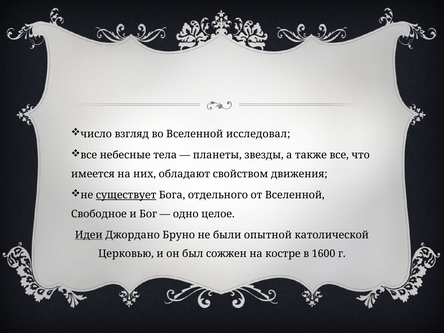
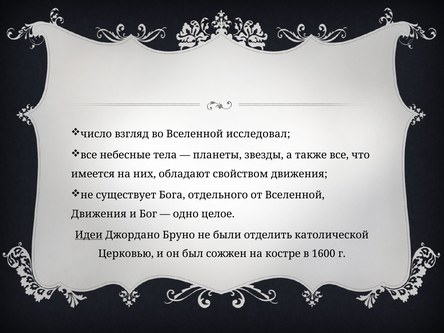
существует underline: present -> none
Свободное at (99, 214): Свободное -> Движения
опытной: опытной -> отделить
